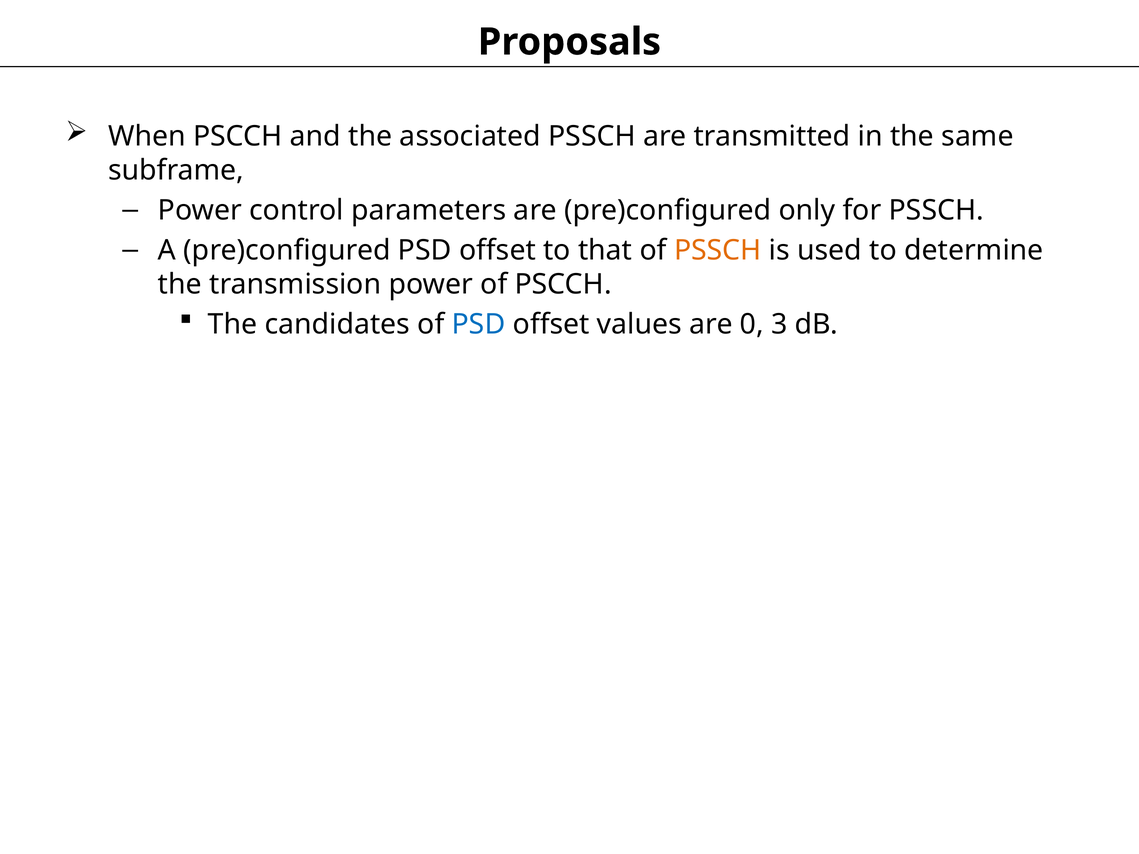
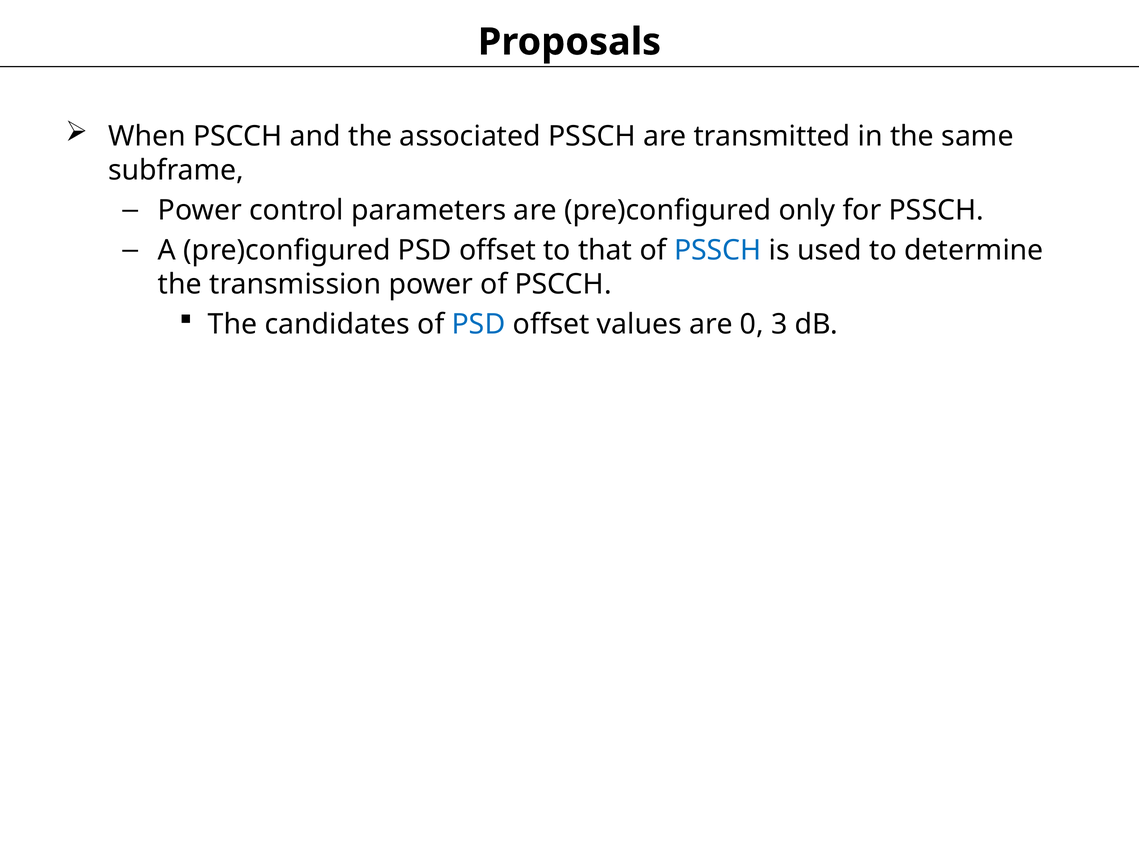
PSSCH at (718, 250) colour: orange -> blue
